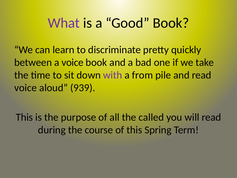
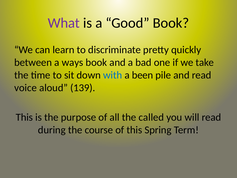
a voice: voice -> ways
with colour: purple -> blue
from: from -> been
939: 939 -> 139
